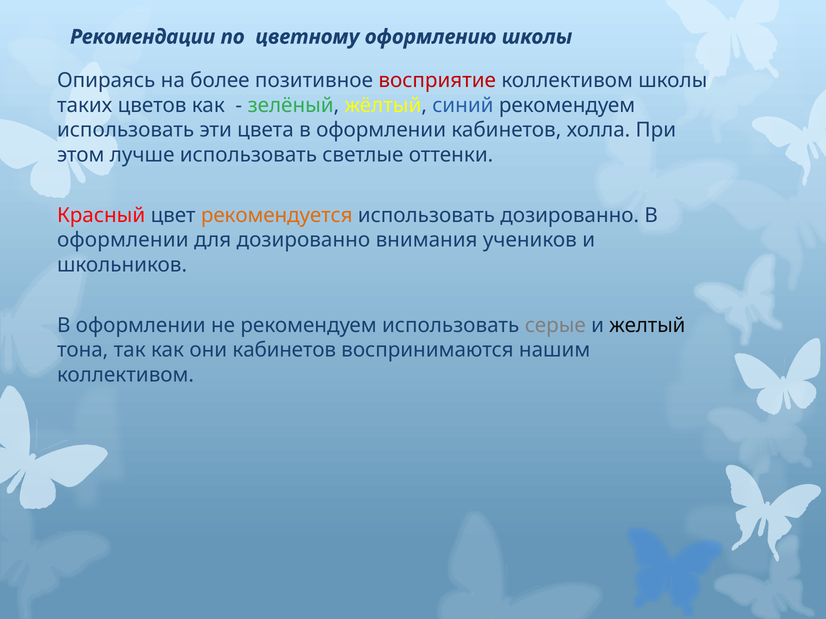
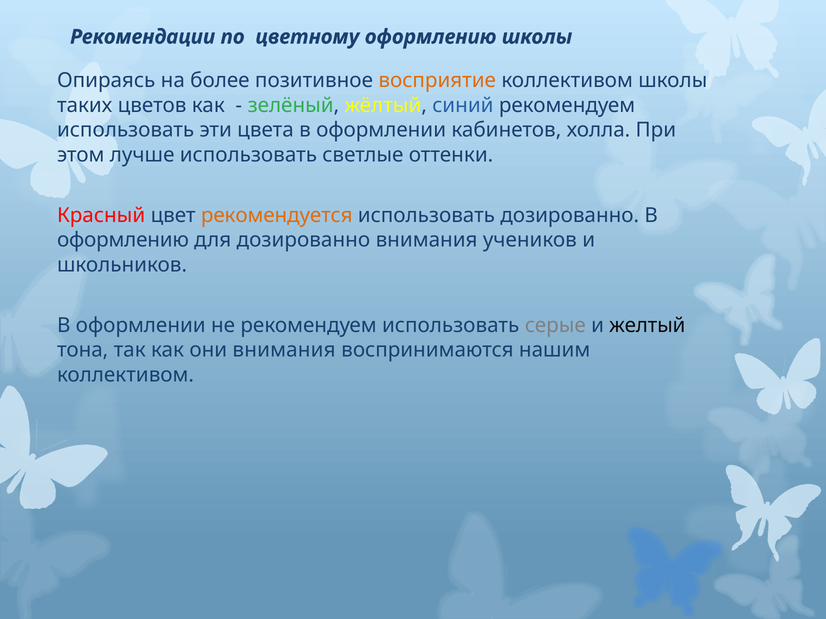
восприятие colour: red -> orange
оформлении at (123, 240): оформлении -> оформлению
они кабинетов: кабинетов -> внимания
